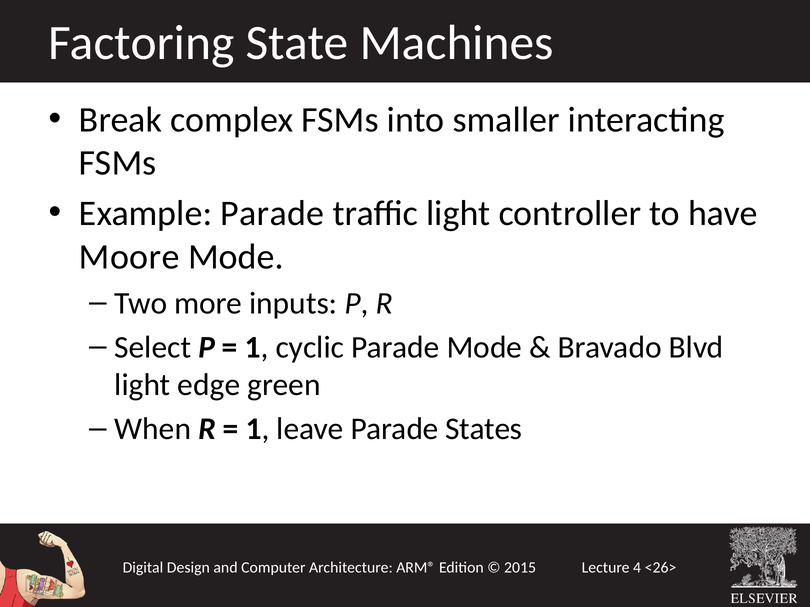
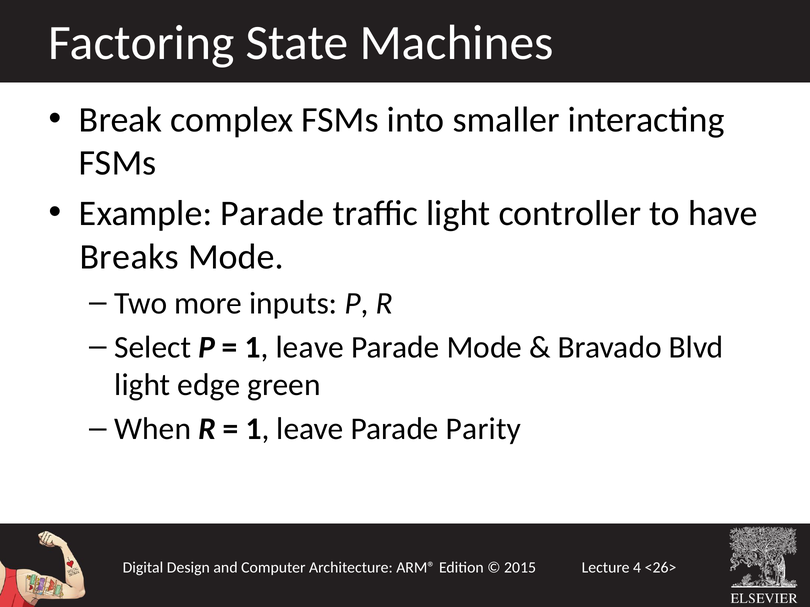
Moore: Moore -> Breaks
cyclic at (310, 348): cyclic -> leave
States: States -> Parity
